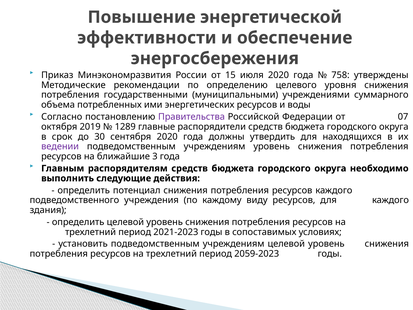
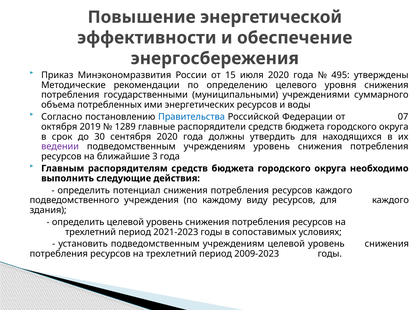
758: 758 -> 495
Правительства colour: purple -> blue
2059-2023: 2059-2023 -> 2009-2023
